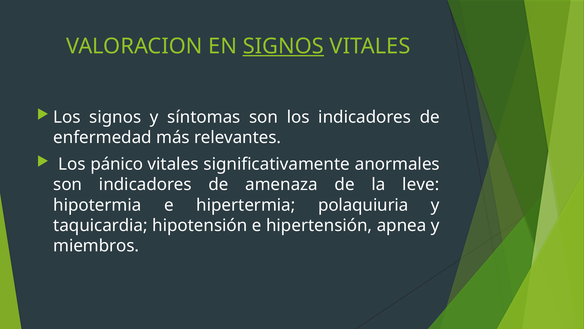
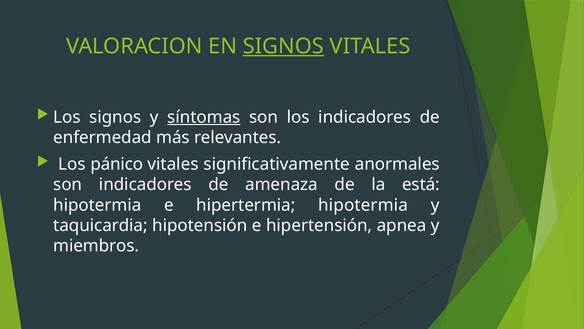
síntomas underline: none -> present
leve: leve -> está
hipertermia polaquiuria: polaquiuria -> hipotermia
